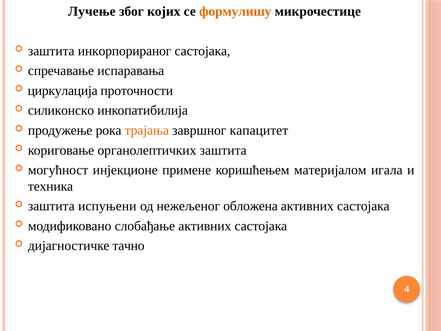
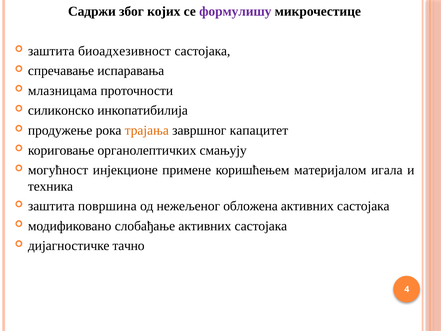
Лучење: Лучење -> Садржи
формулишу colour: orange -> purple
инкорпорираног: инкорпорираног -> биоадхезивност
циркулација: циркулација -> млазницама
органолептичких заштита: заштита -> смањују
испуњени: испуњени -> површина
